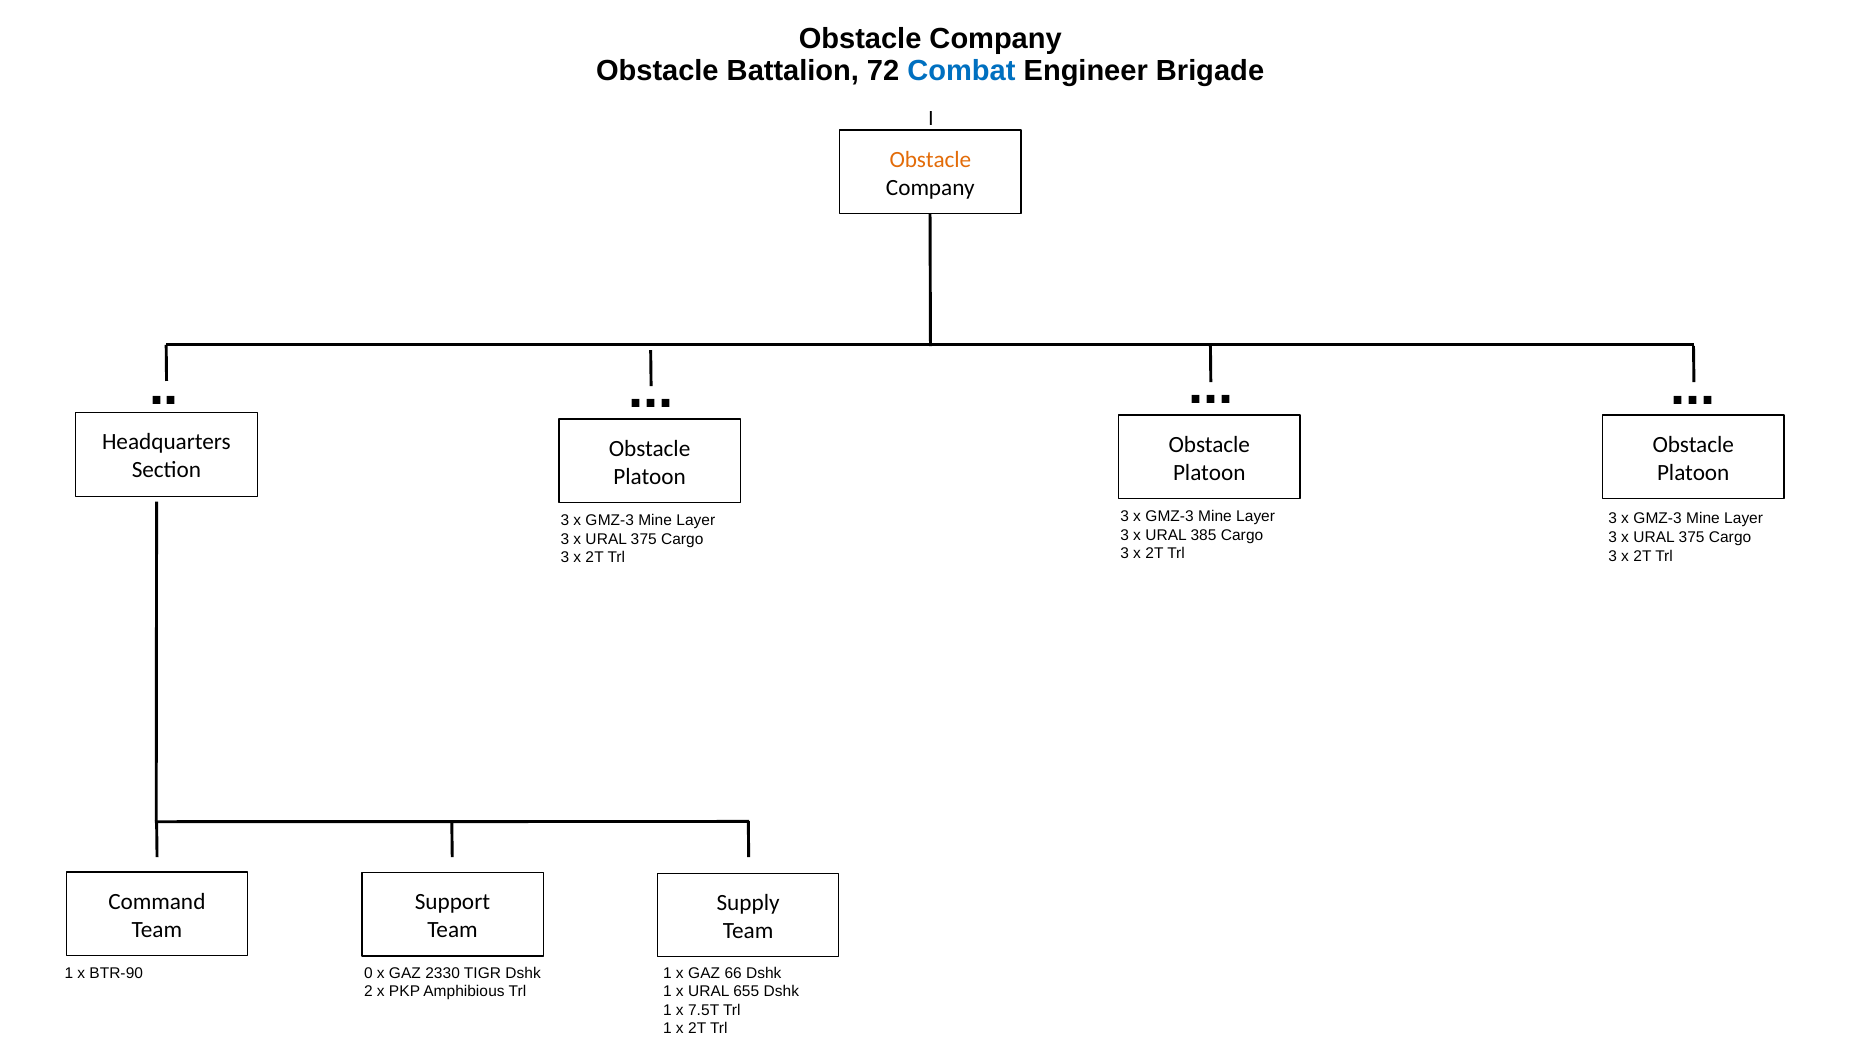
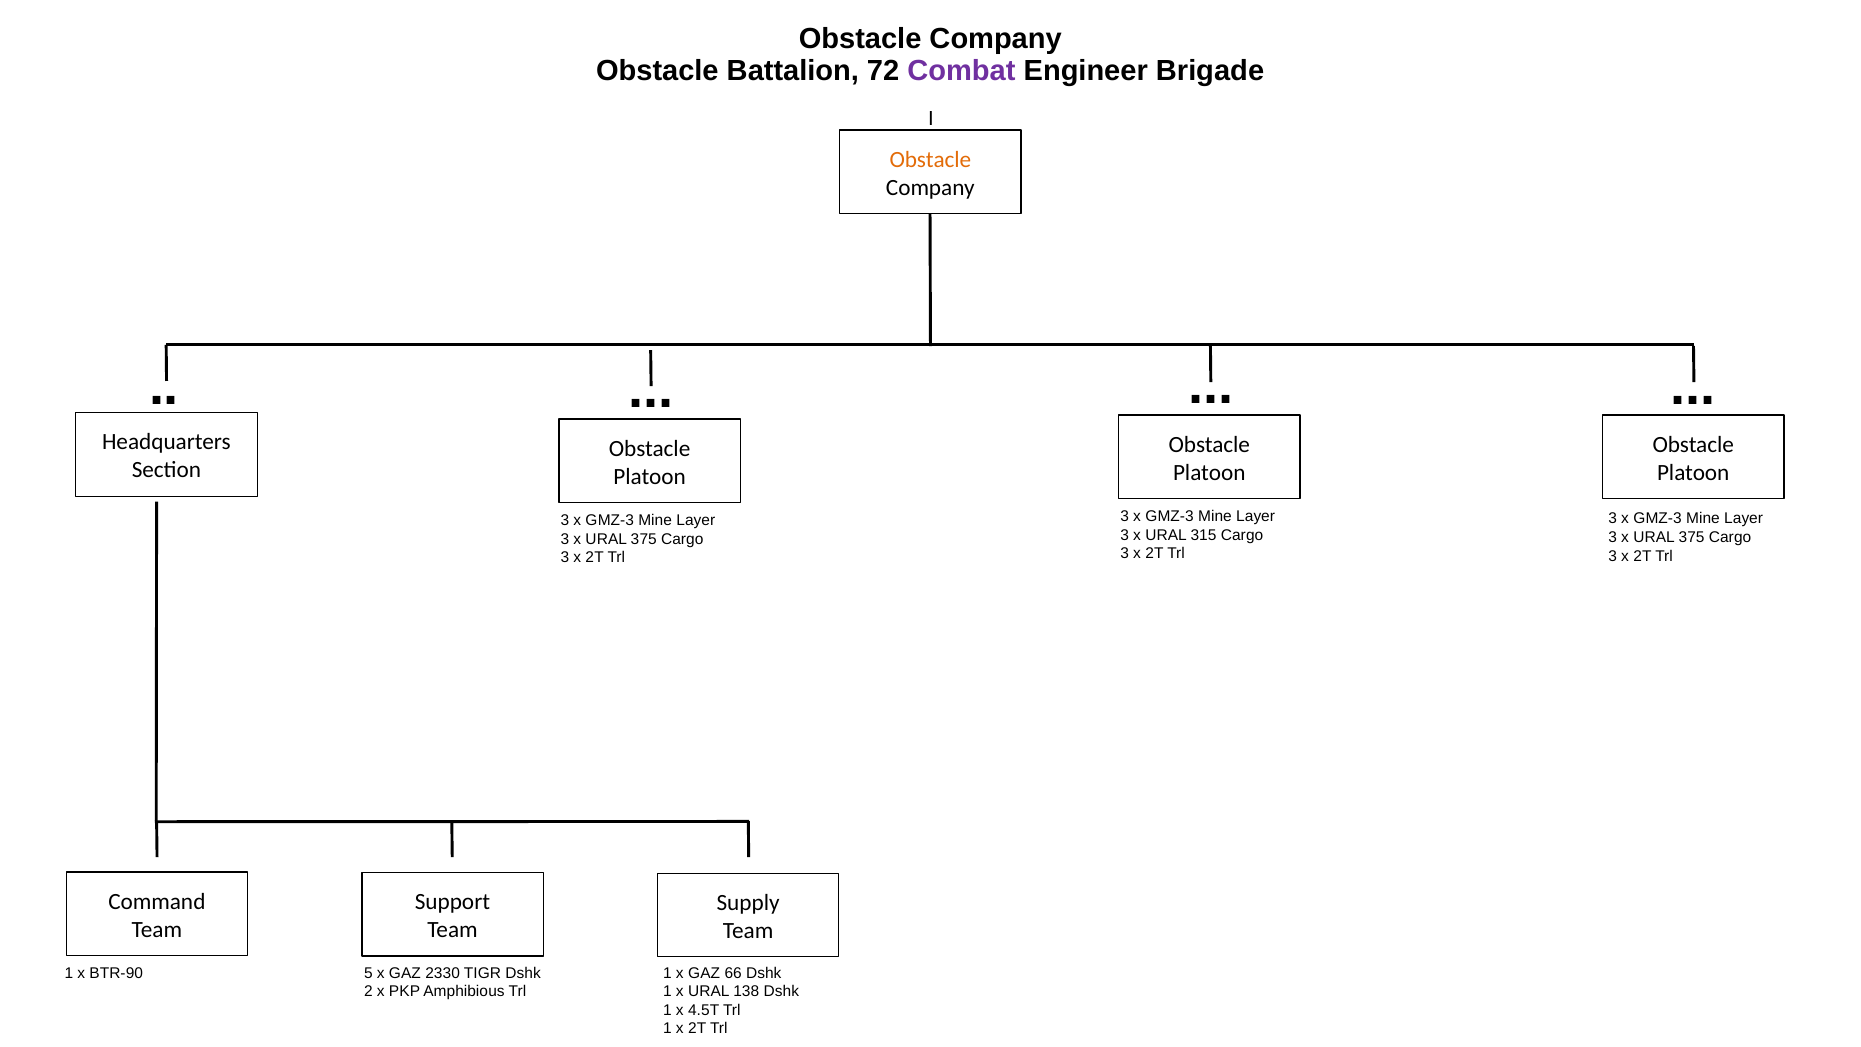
Combat colour: blue -> purple
385: 385 -> 315
0: 0 -> 5
655: 655 -> 138
7.5T: 7.5T -> 4.5T
